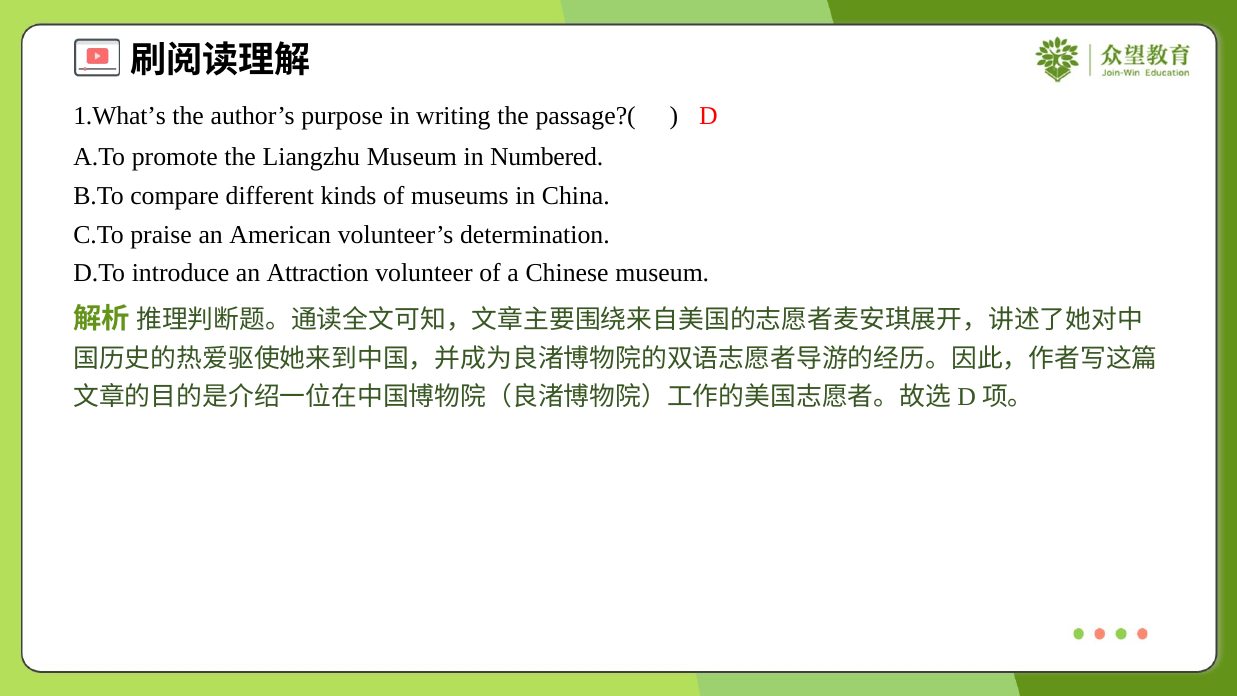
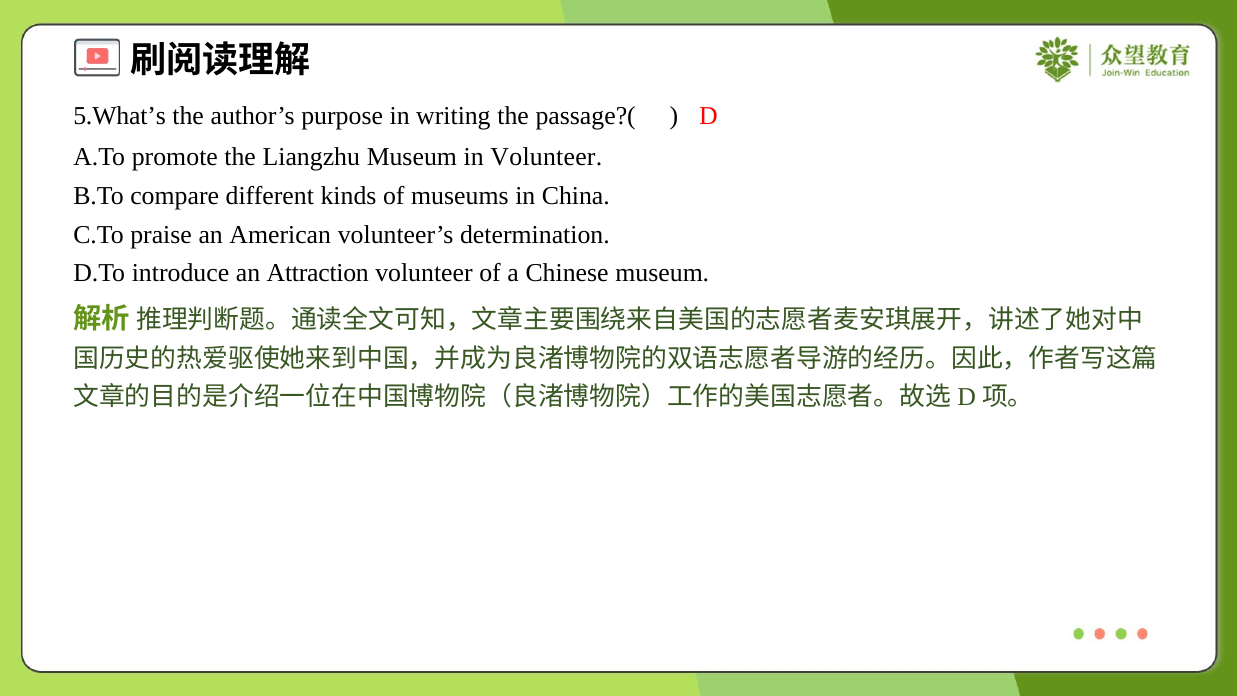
1.What’s: 1.What’s -> 5.What’s
in Numbered: Numbered -> Volunteer
